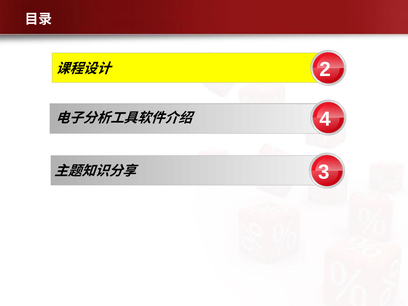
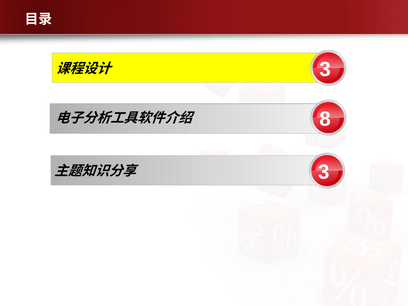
2 at (325, 69): 2 -> 3
4: 4 -> 8
